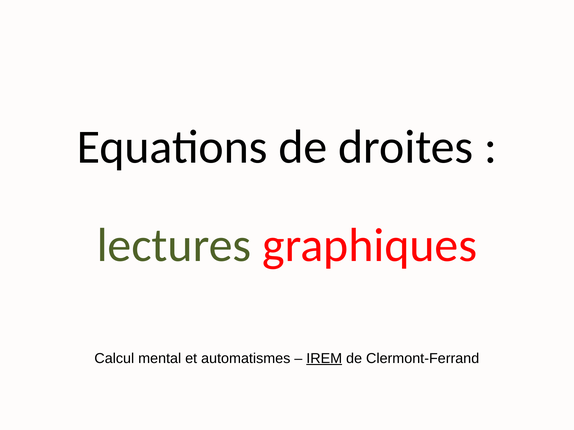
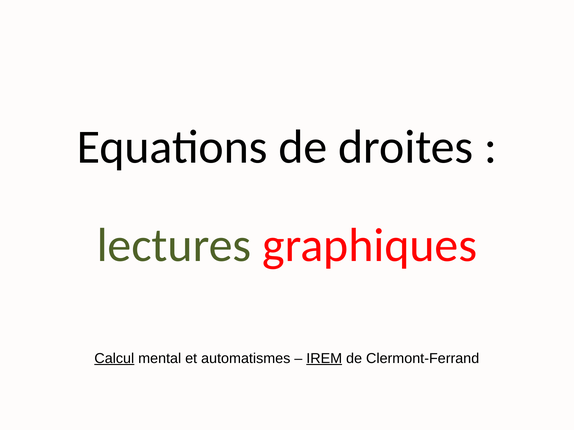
Calcul underline: none -> present
